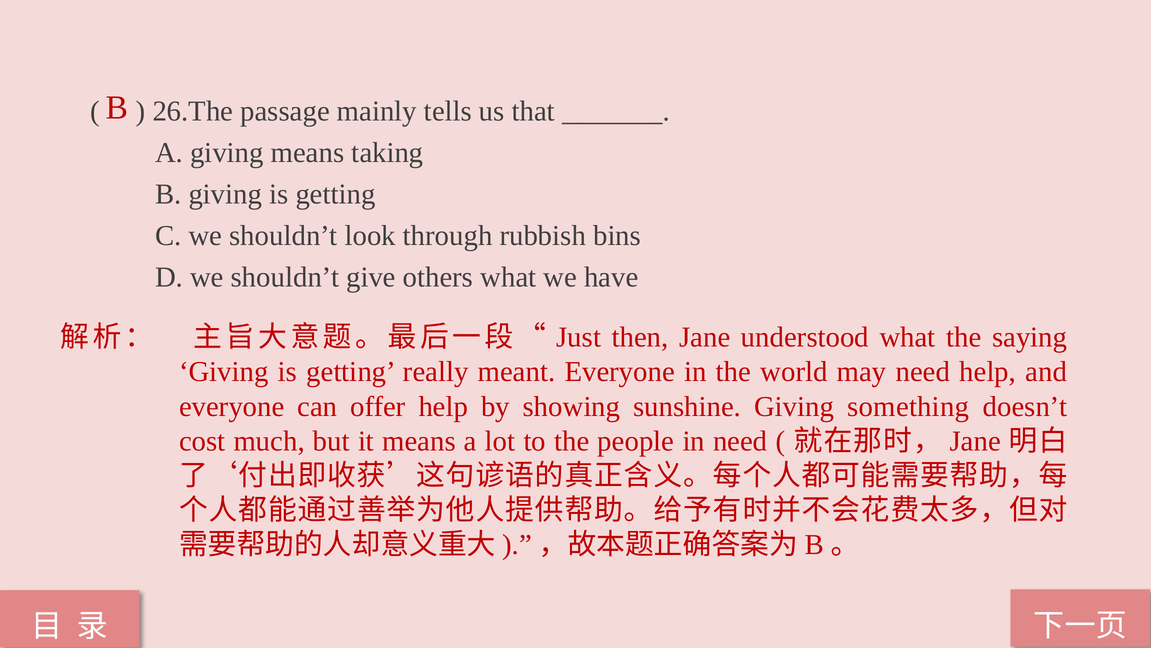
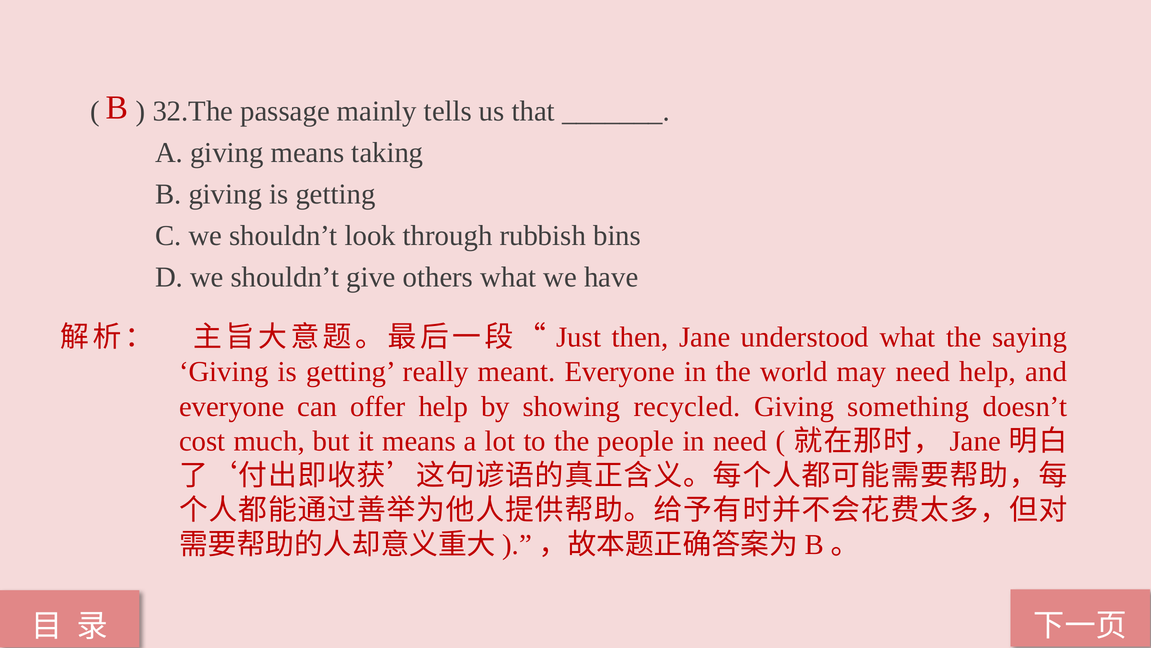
26.The: 26.The -> 32.The
sunshine: sunshine -> recycled
